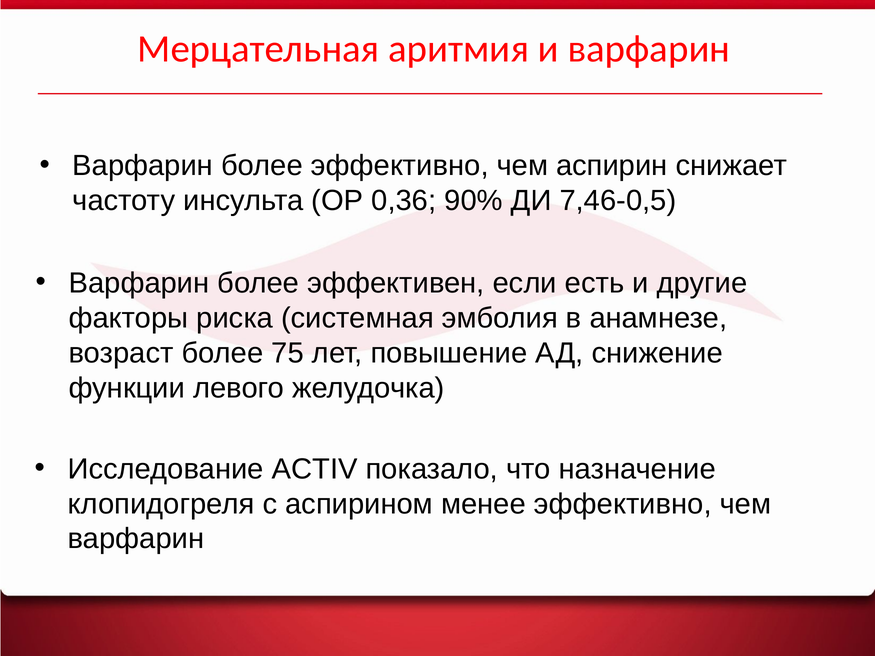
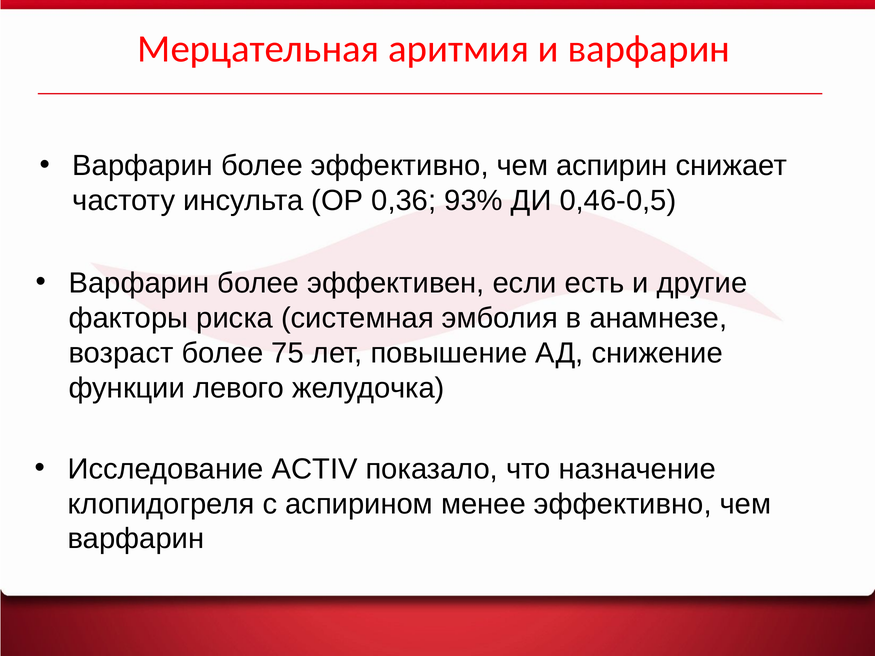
90%: 90% -> 93%
7,46-0,5: 7,46-0,5 -> 0,46-0,5
